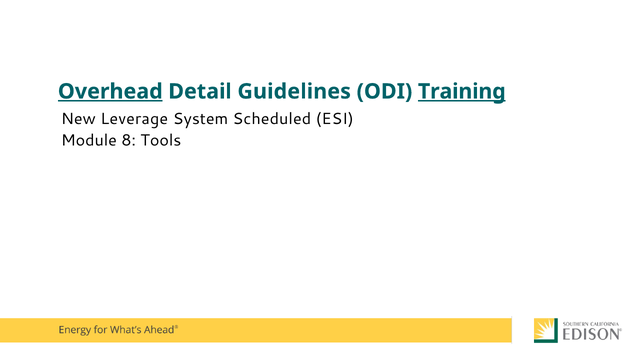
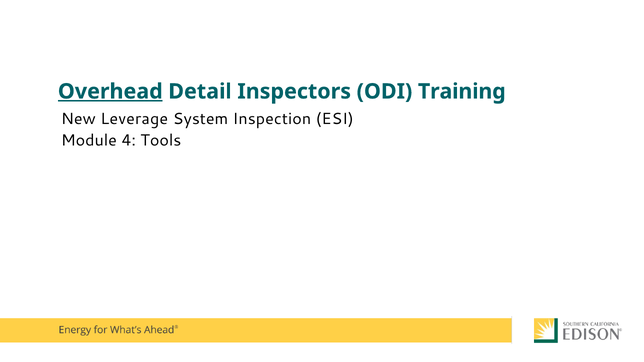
Guidelines: Guidelines -> Inspectors
Training underline: present -> none
Scheduled: Scheduled -> Inspection
8: 8 -> 4
